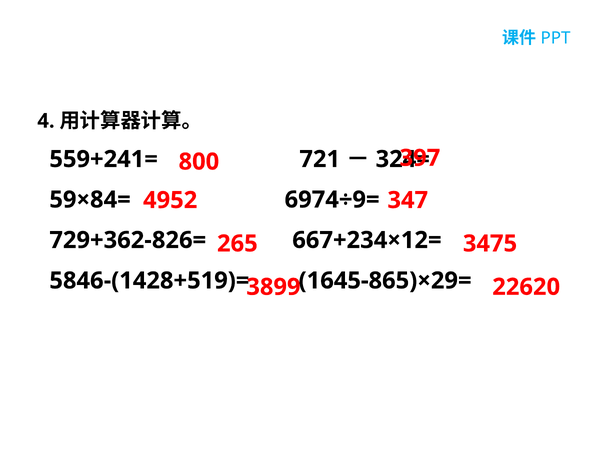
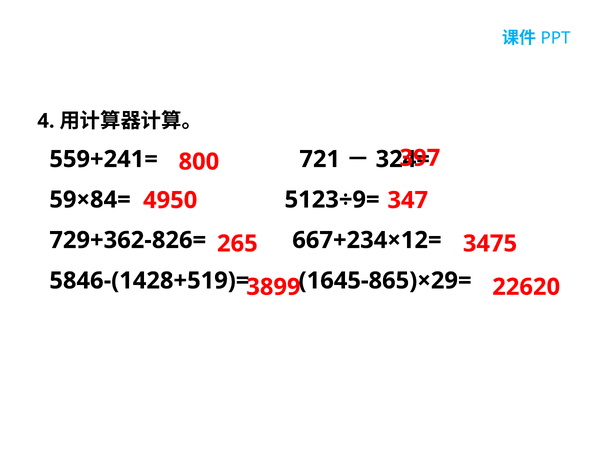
6974÷9=: 6974÷9= -> 5123÷9=
4952: 4952 -> 4950
